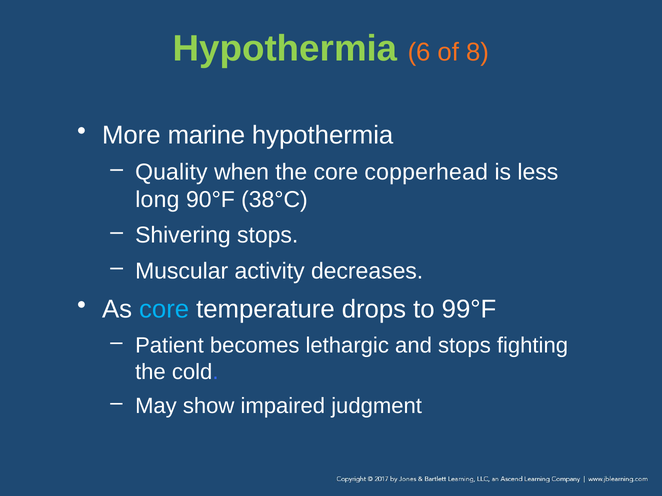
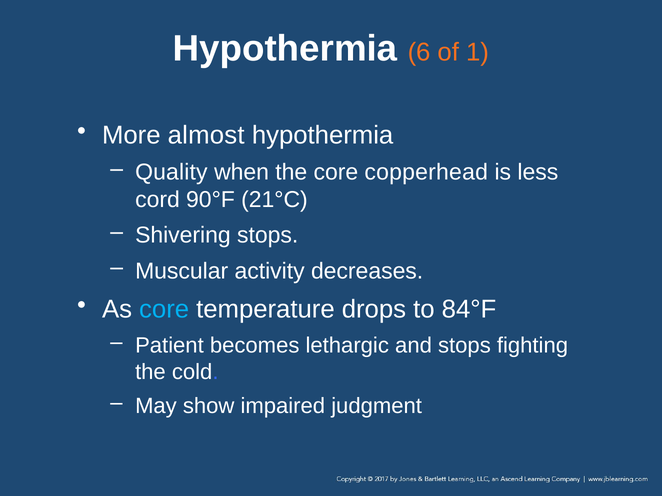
Hypothermia at (285, 49) colour: light green -> white
8: 8 -> 1
marine: marine -> almost
long: long -> cord
38°C: 38°C -> 21°C
99°F: 99°F -> 84°F
